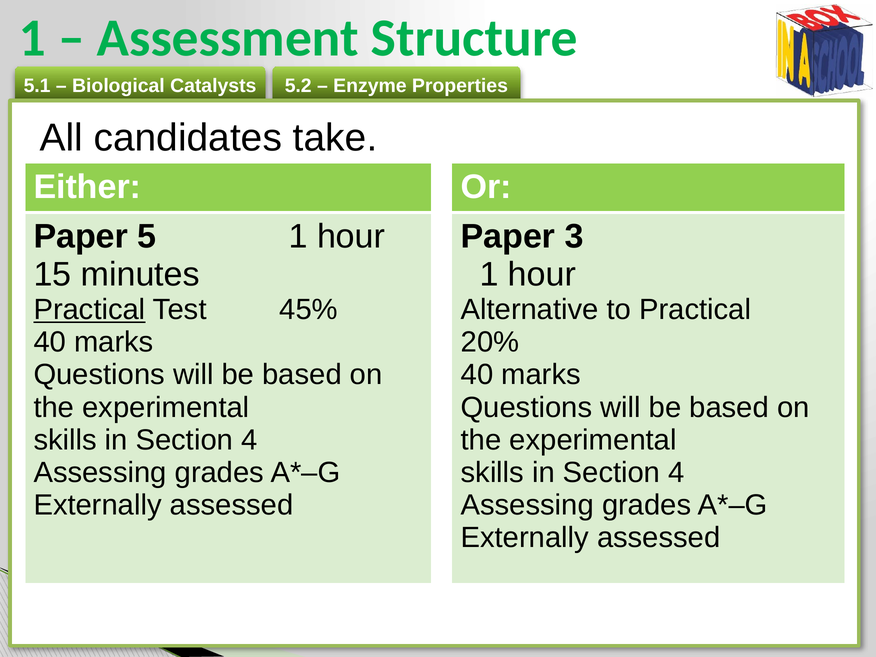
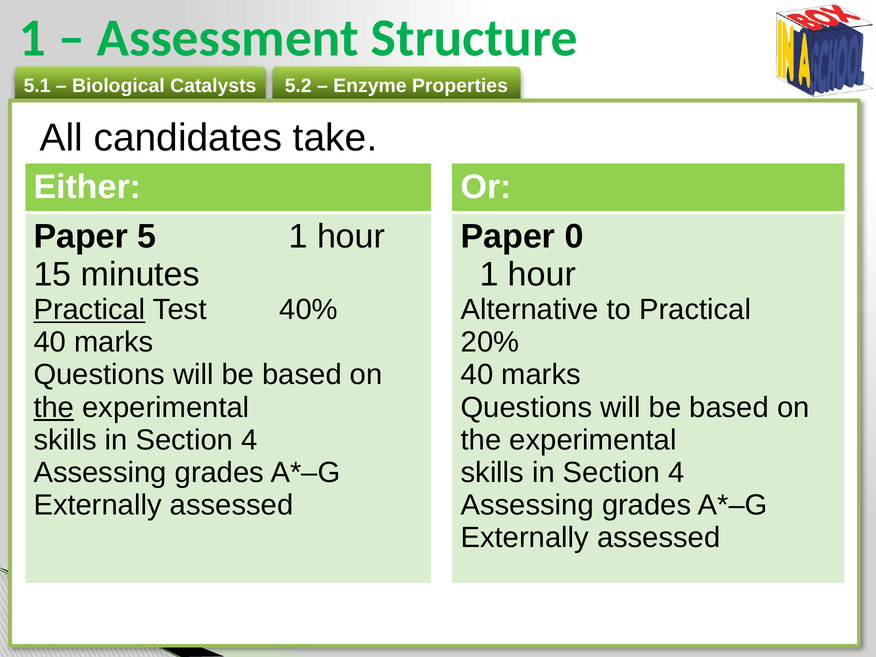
3: 3 -> 0
45%: 45% -> 40%
the at (54, 407) underline: none -> present
